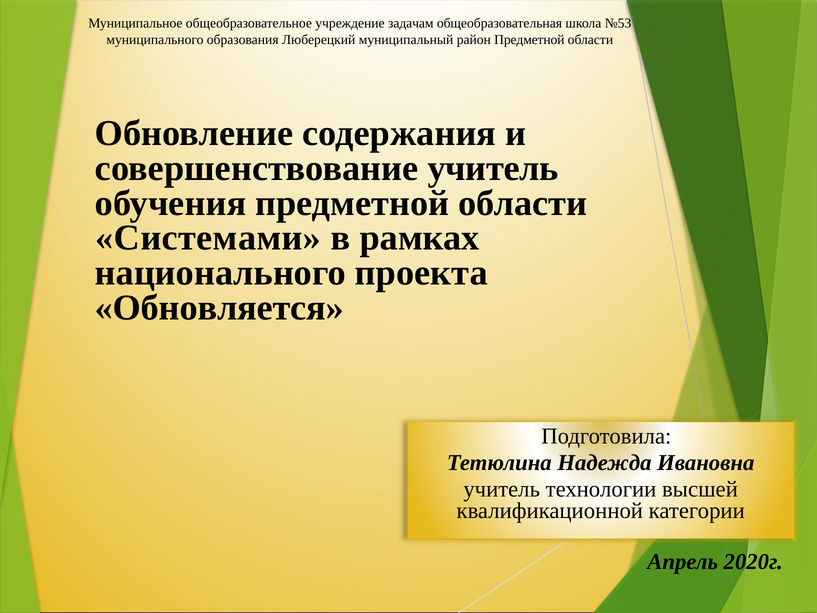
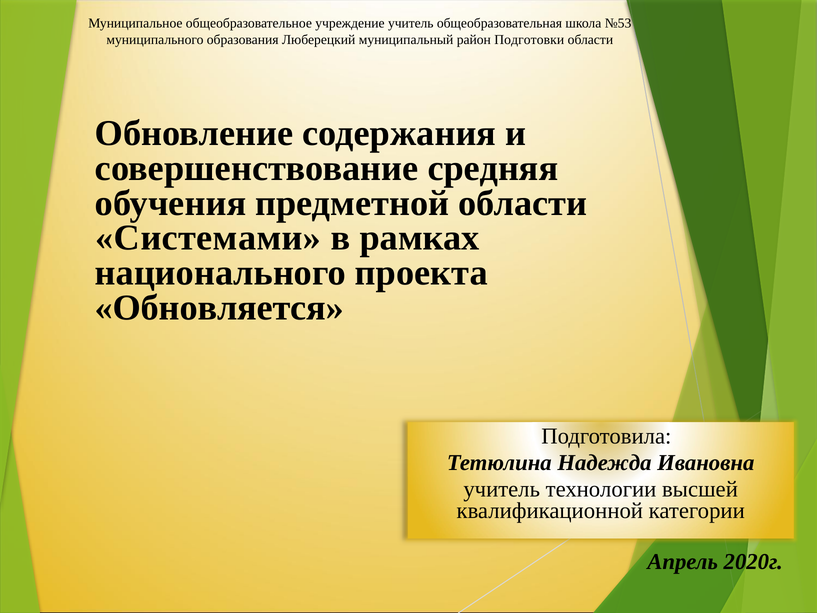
учреждение задачам: задачам -> учитель
район Предметной: Предметной -> Подготовки
совершенствование учитель: учитель -> средняя
